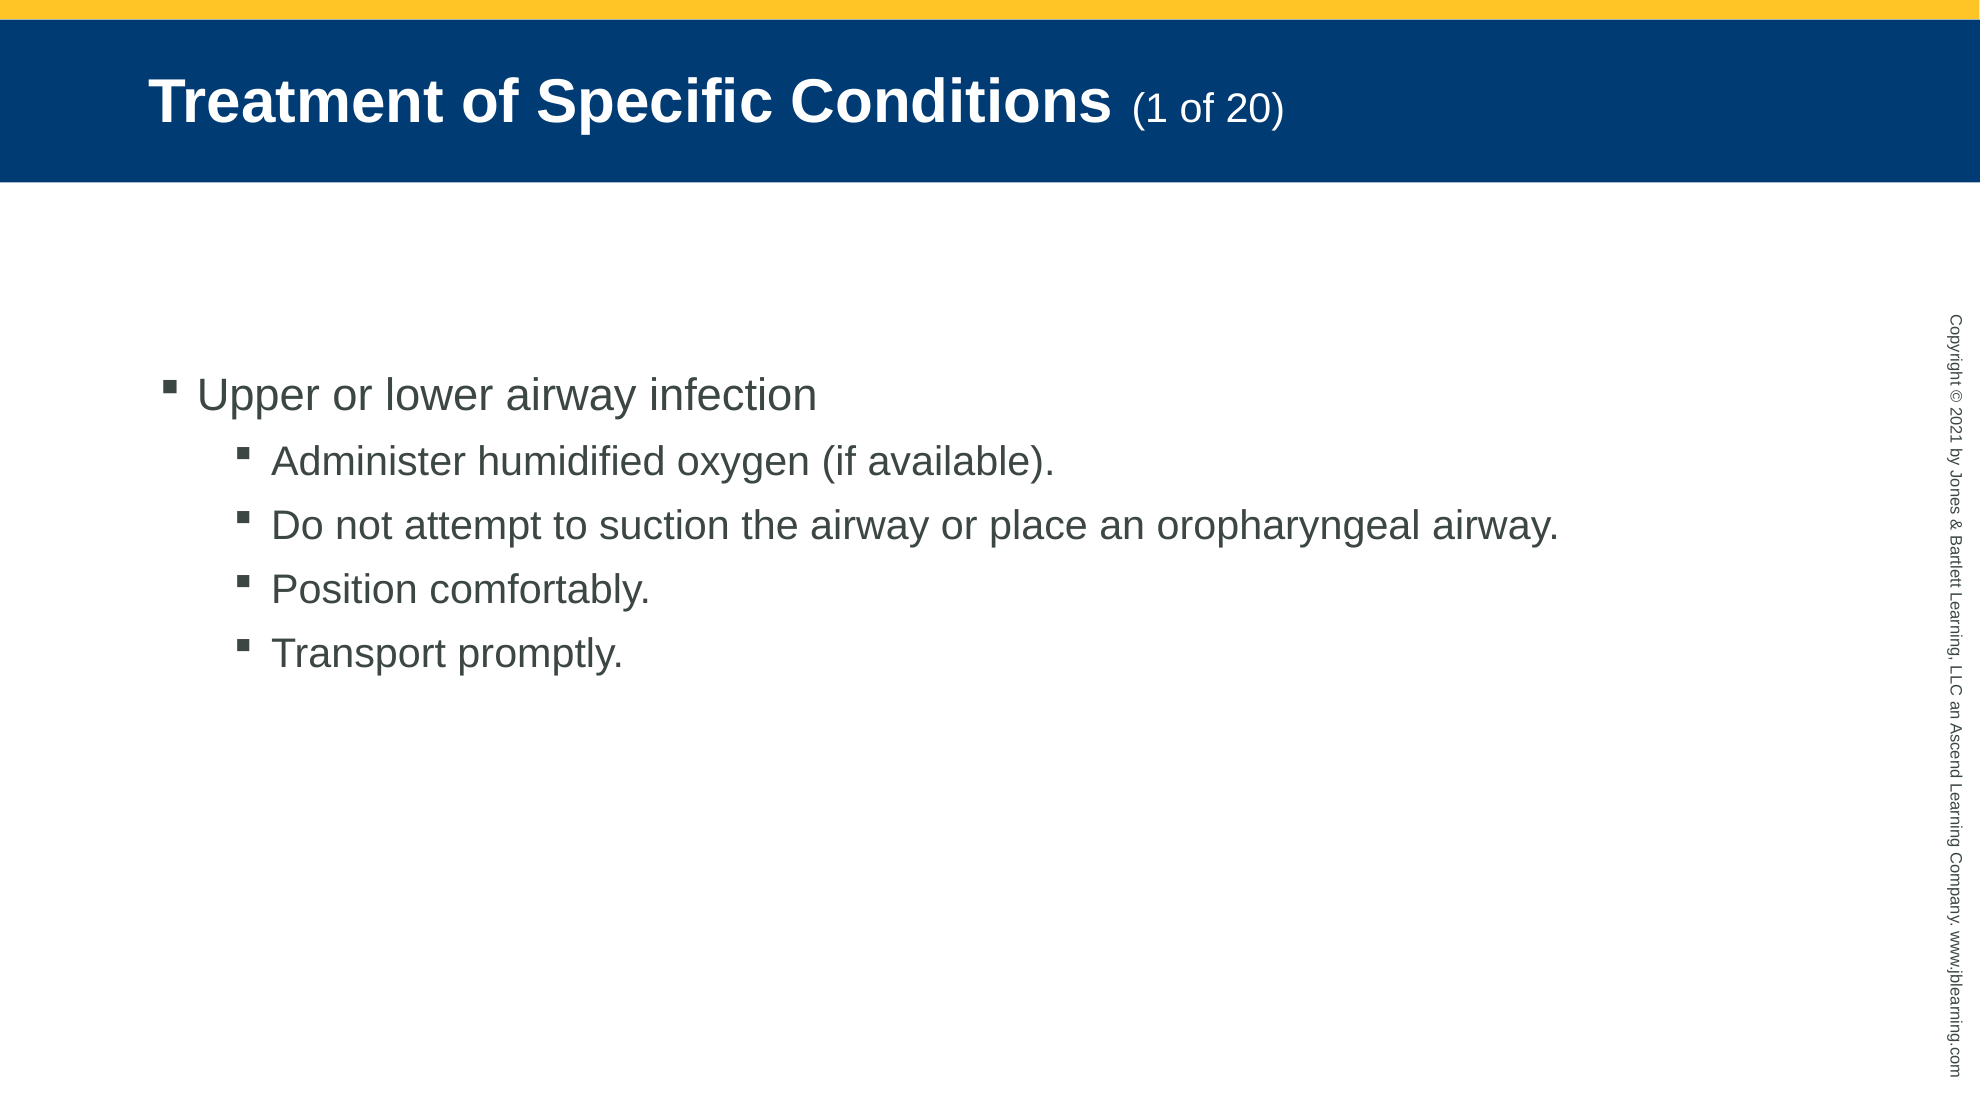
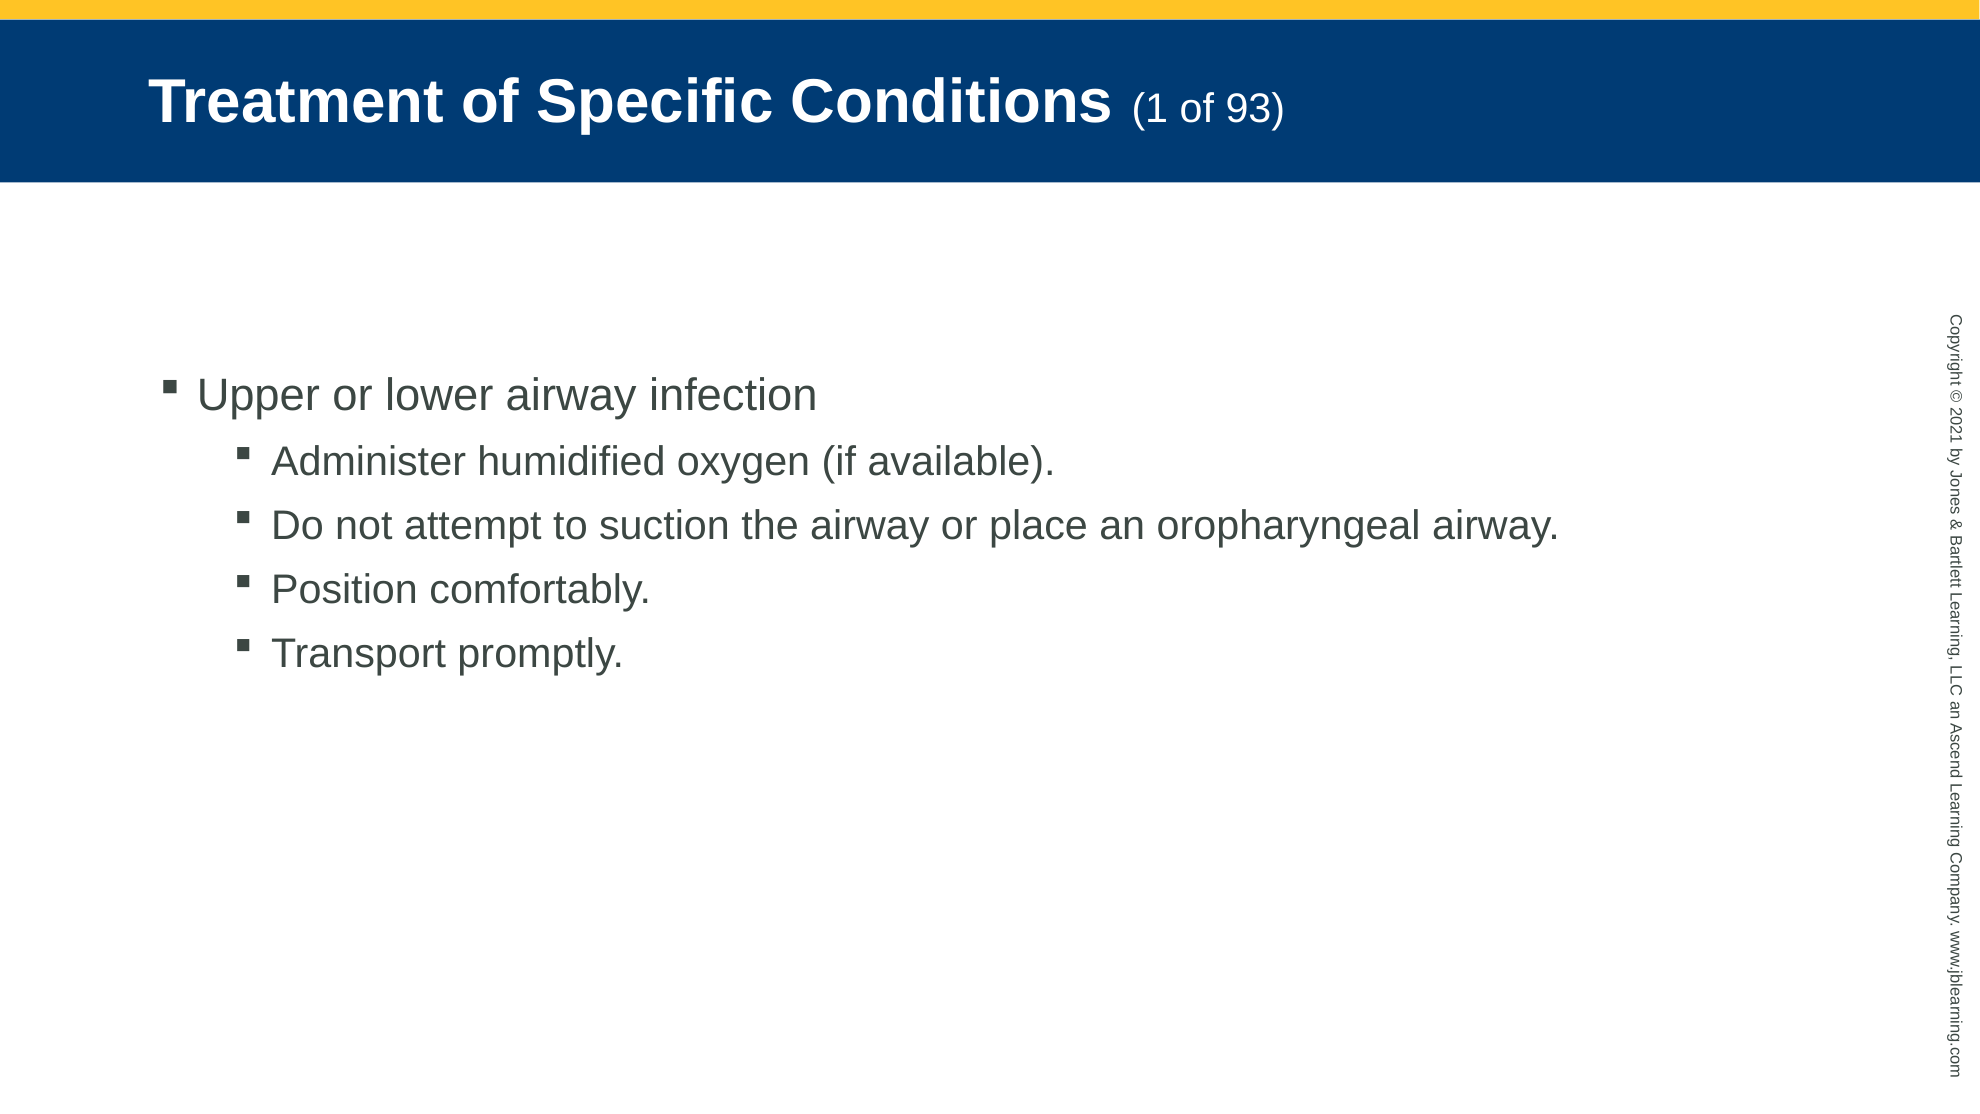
20: 20 -> 93
